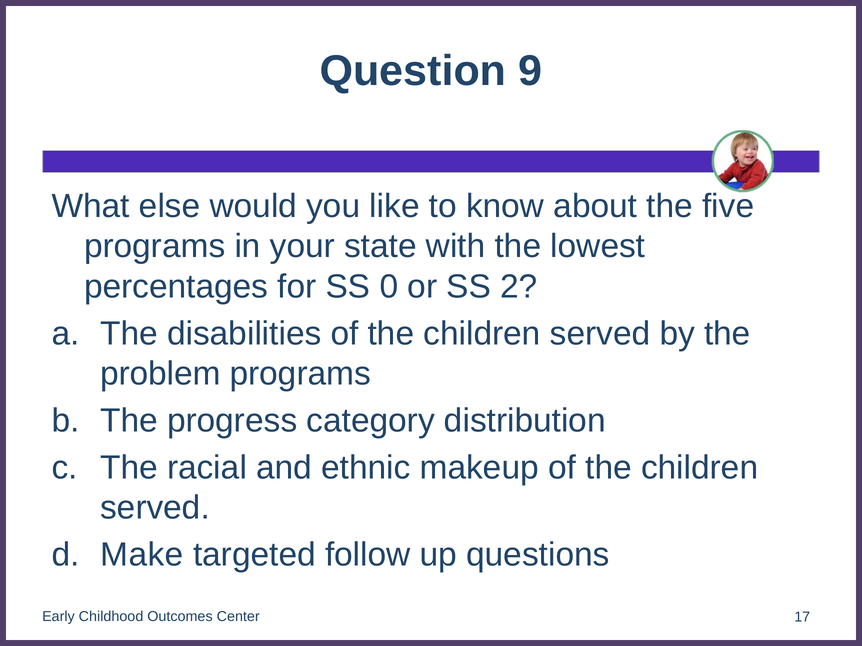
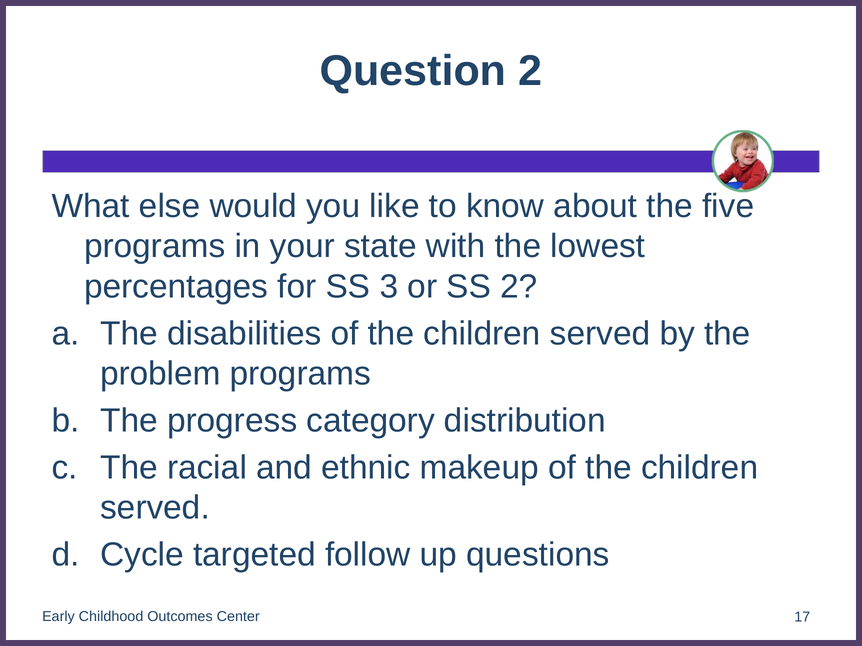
Question 9: 9 -> 2
0: 0 -> 3
Make: Make -> Cycle
